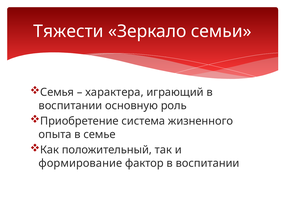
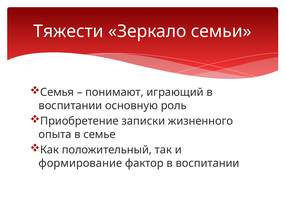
характера: характера -> понимают
система: система -> записки
